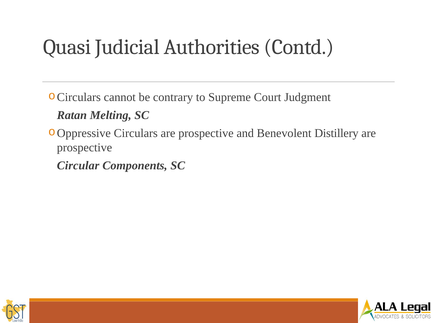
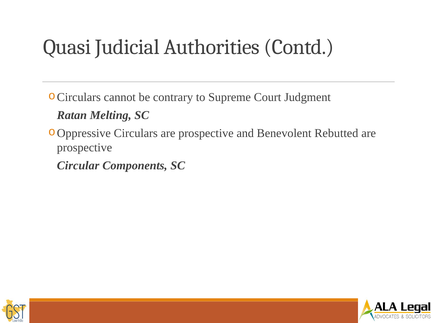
Distillery: Distillery -> Rebutted
